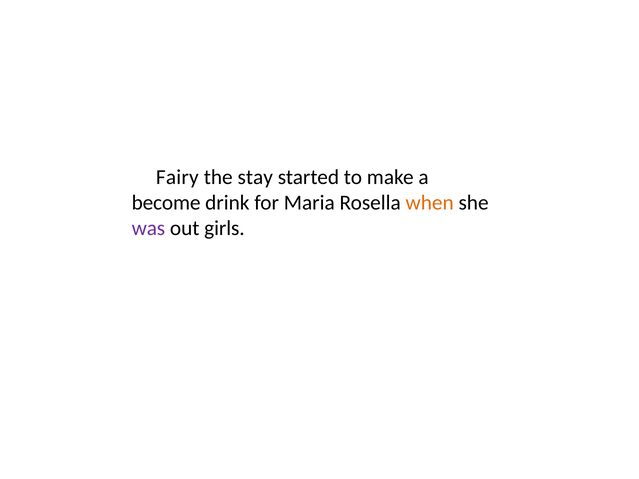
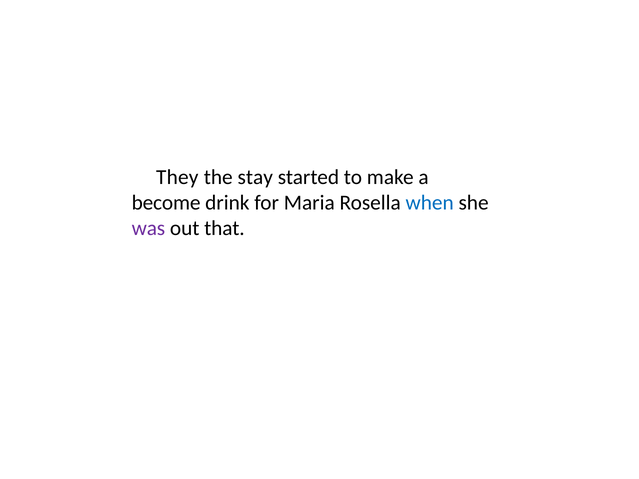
Fairy: Fairy -> They
when colour: orange -> blue
girls: girls -> that
